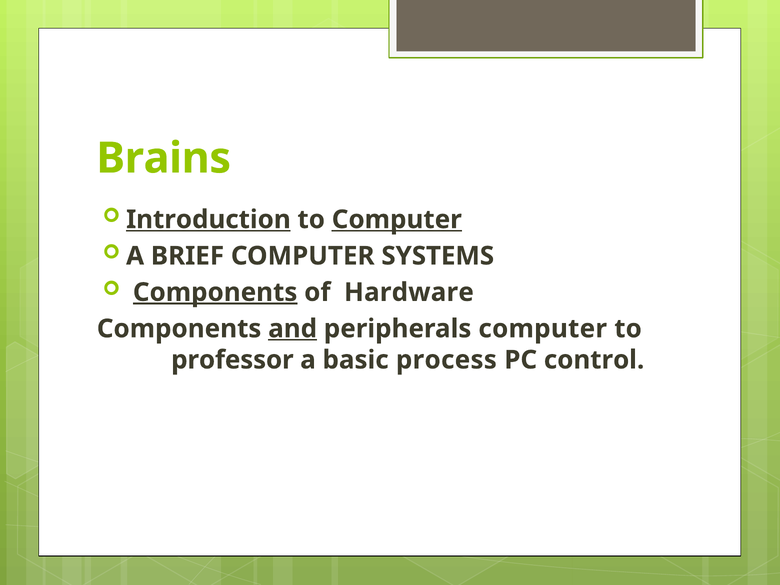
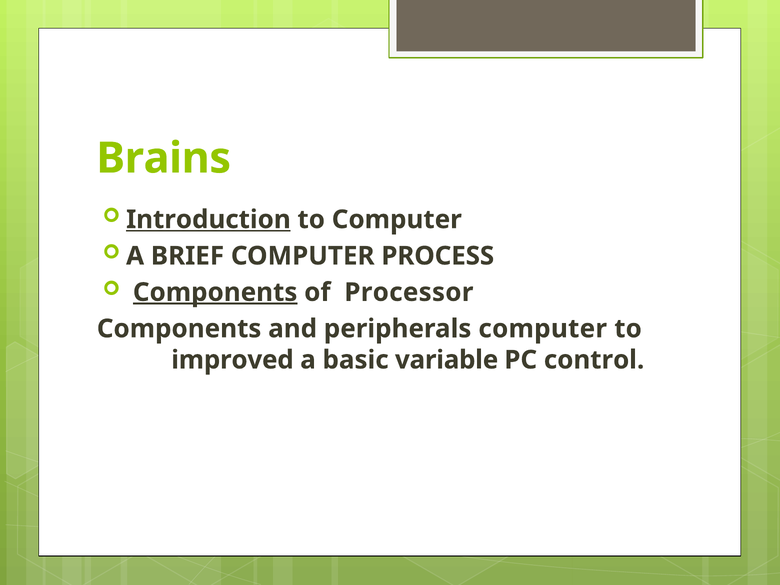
Computer at (397, 220) underline: present -> none
SYSTEMS: SYSTEMS -> PROCESS
Hardware: Hardware -> Processor
and underline: present -> none
professor: professor -> improved
process: process -> variable
